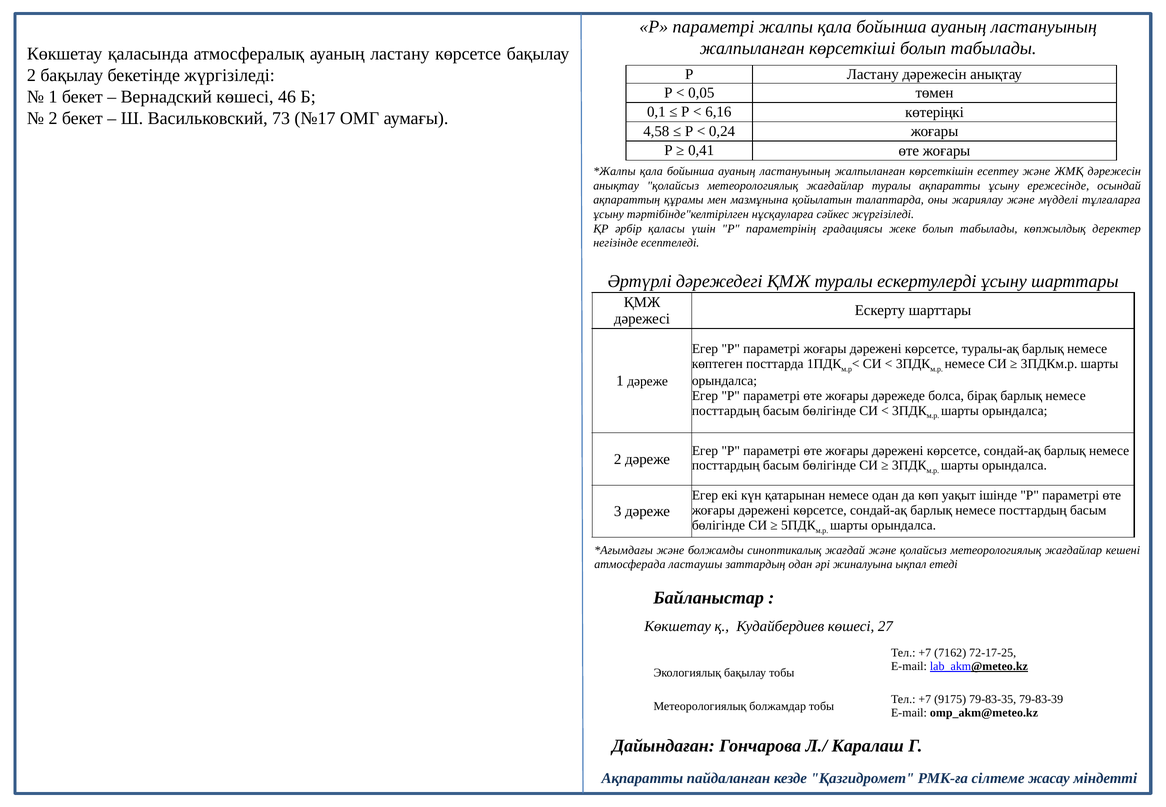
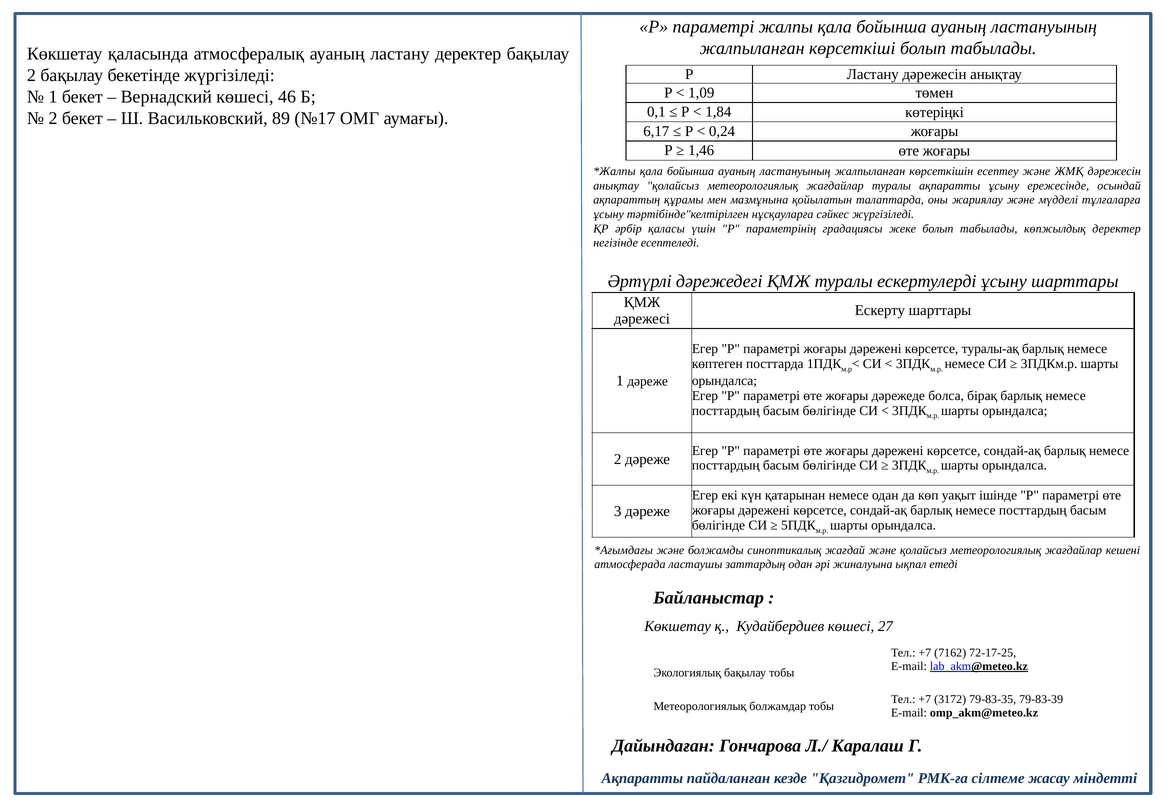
ластану көрсетсе: көрсетсе -> деректер
0,05: 0,05 -> 1,09
6,16: 6,16 -> 1,84
73: 73 -> 89
4,58: 4,58 -> 6,17
0,41: 0,41 -> 1,46
9175: 9175 -> 3172
